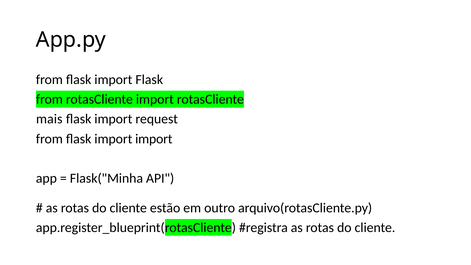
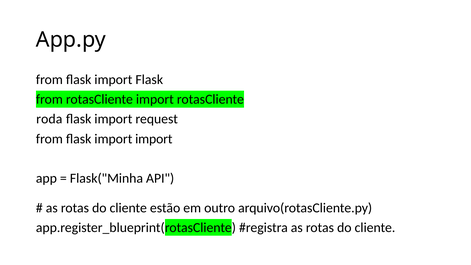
mais: mais -> roda
